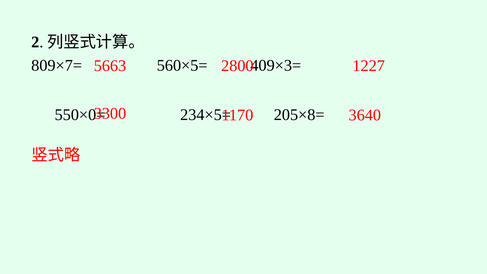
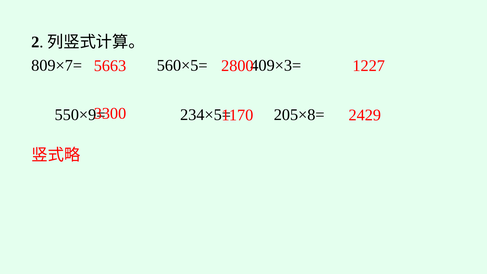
3640: 3640 -> 2429
550×0=: 550×0= -> 550×9=
